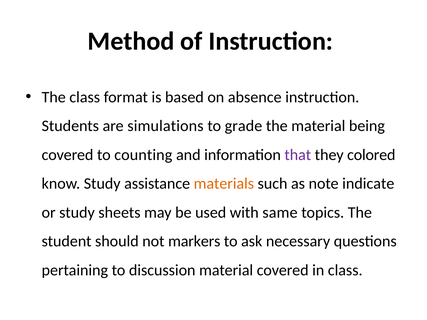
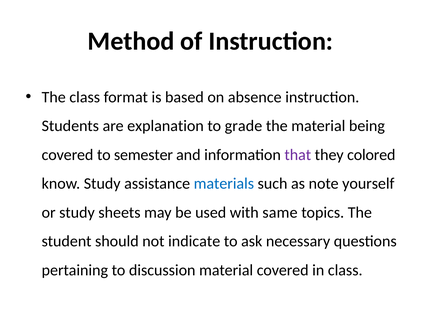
simulations: simulations -> explanation
counting: counting -> semester
materials colour: orange -> blue
indicate: indicate -> yourself
markers: markers -> indicate
